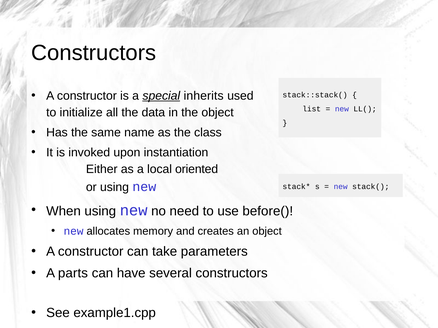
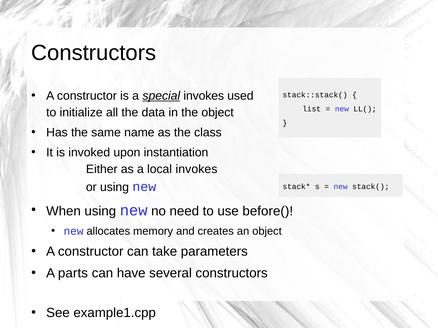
special inherits: inherits -> invokes
local oriented: oriented -> invokes
